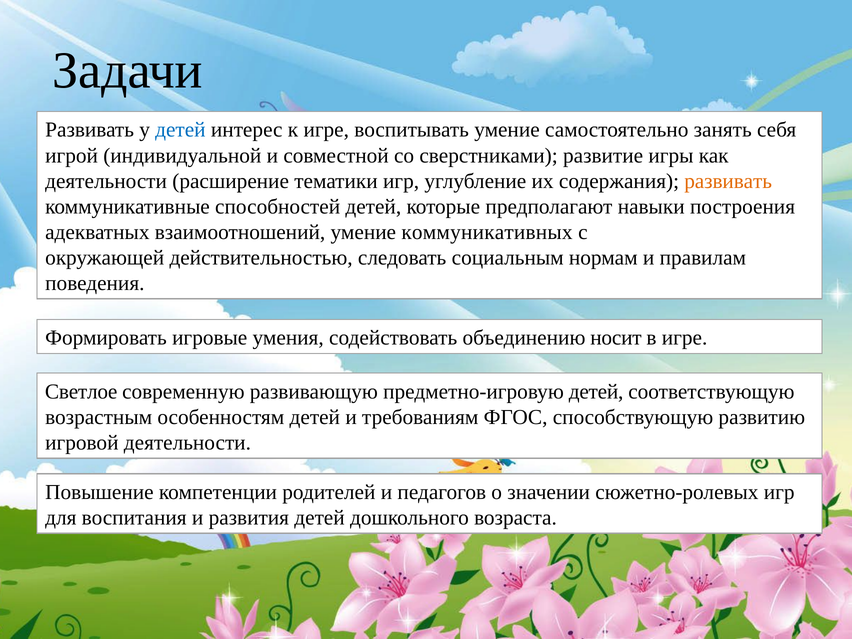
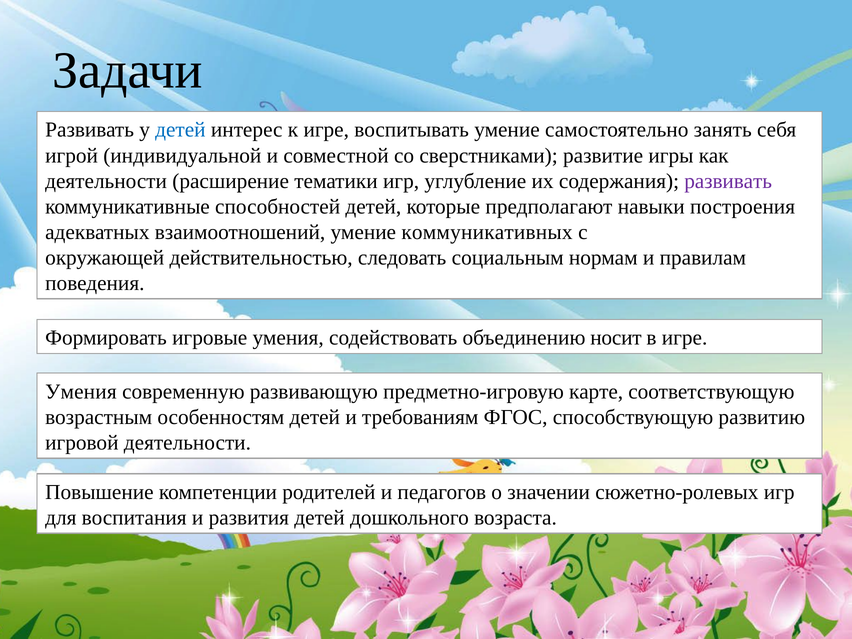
развивать at (728, 181) colour: orange -> purple
Светлое at (81, 392): Светлое -> Умения
предметно-игровую детей: детей -> карте
